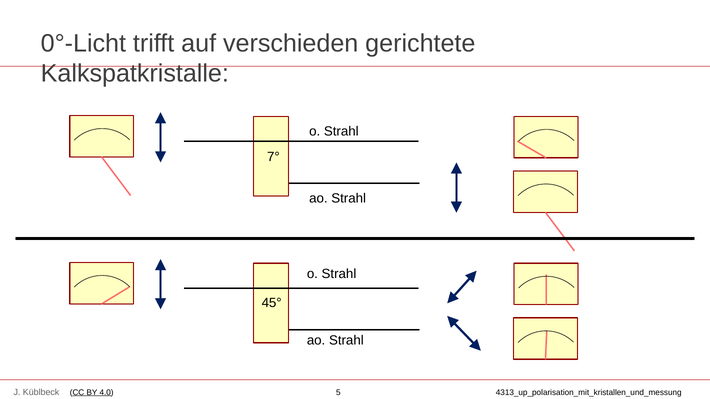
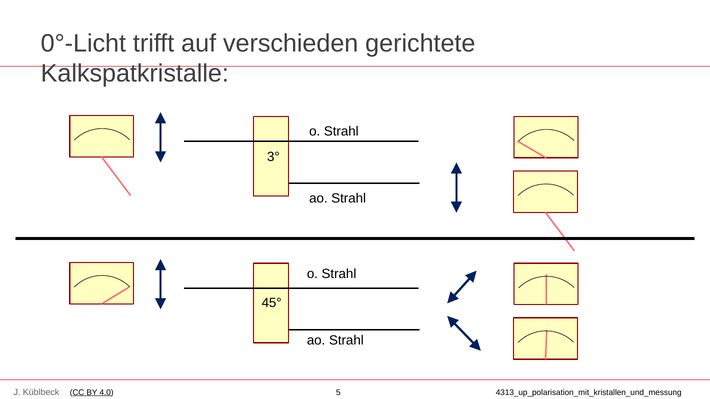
7°: 7° -> 3°
